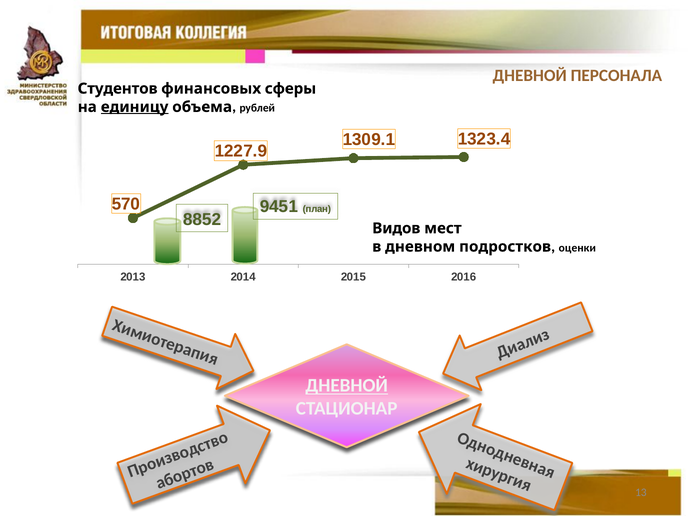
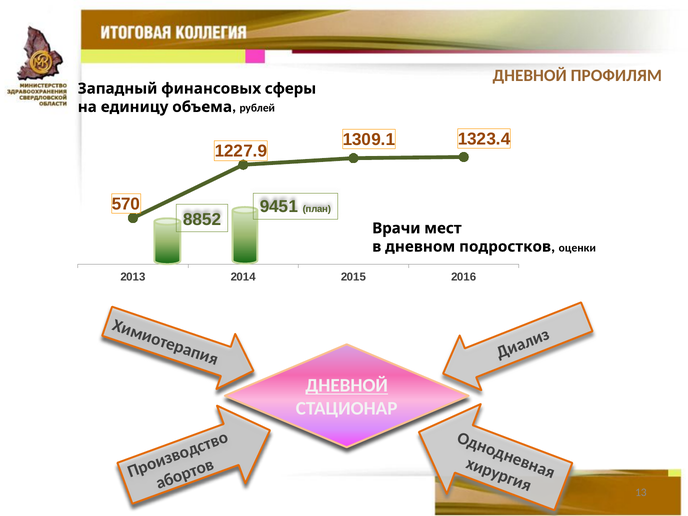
ПЕРСОНАЛА: ПЕРСОНАЛА -> ПРОФИЛЯМ
Студентов: Студентов -> Западный
единицу underline: present -> none
Видов: Видов -> Врачи
